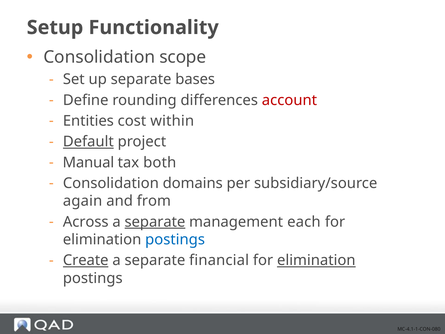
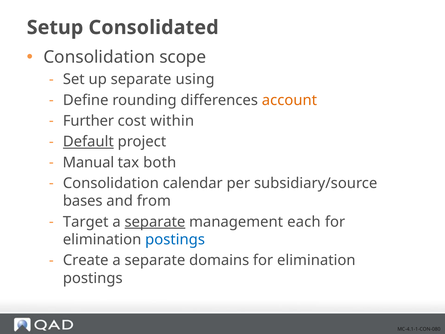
Functionality: Functionality -> Consolidated
bases: bases -> using
account colour: red -> orange
Entities: Entities -> Further
domains: domains -> calendar
again: again -> bases
Across: Across -> Target
Create underline: present -> none
financial: financial -> domains
elimination at (316, 260) underline: present -> none
